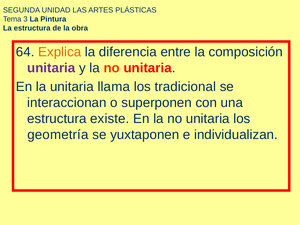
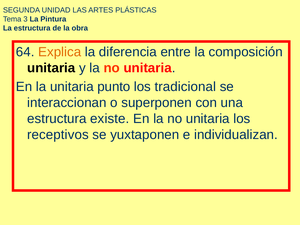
unitaria at (51, 68) colour: purple -> black
llama: llama -> punto
geometría: geometría -> receptivos
